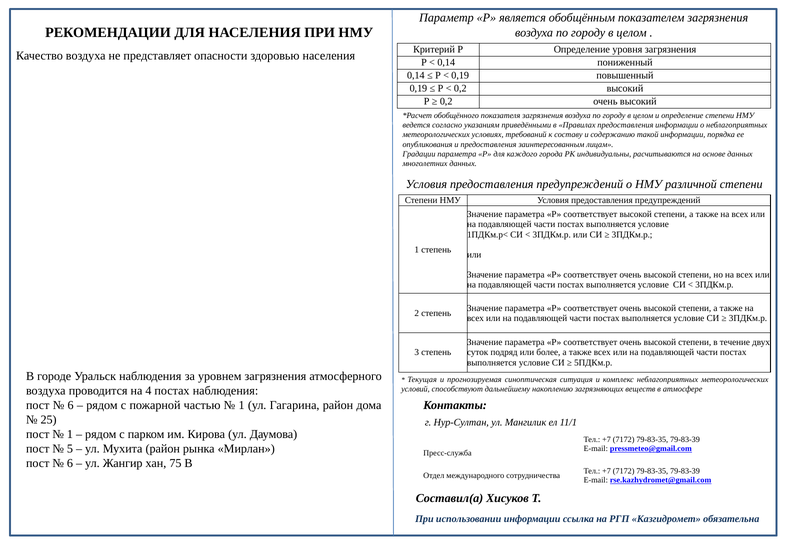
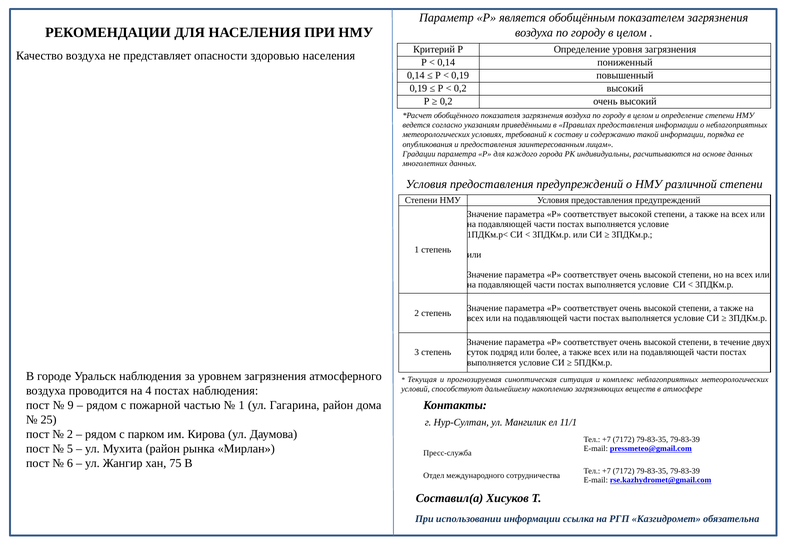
6 at (71, 405): 6 -> 9
1 at (70, 434): 1 -> 2
